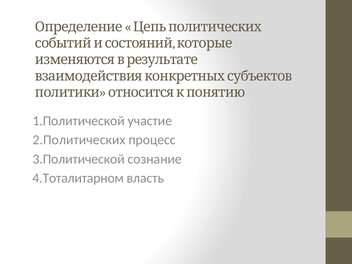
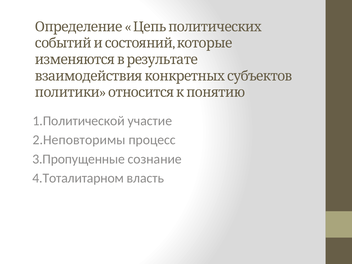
2.Политических: 2.Политических -> 2.Неповторимы
3.Политической: 3.Политической -> 3.Пропущенные
